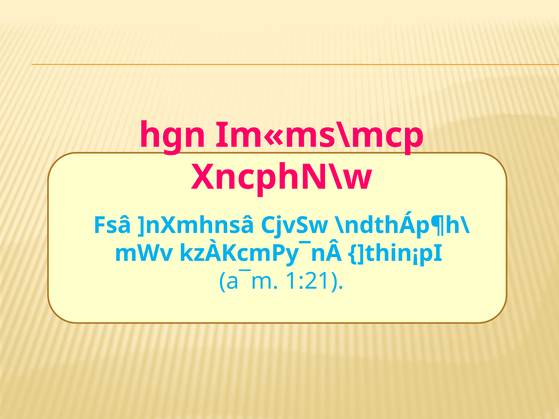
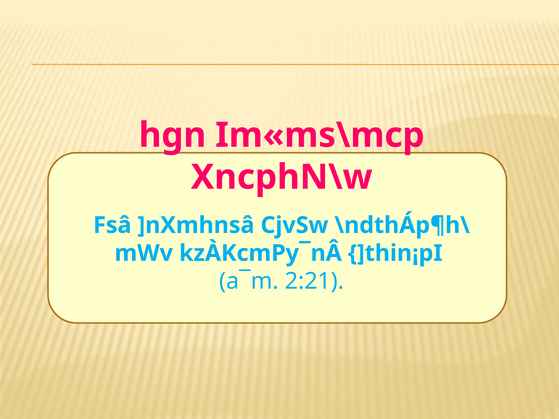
1:21: 1:21 -> 2:21
